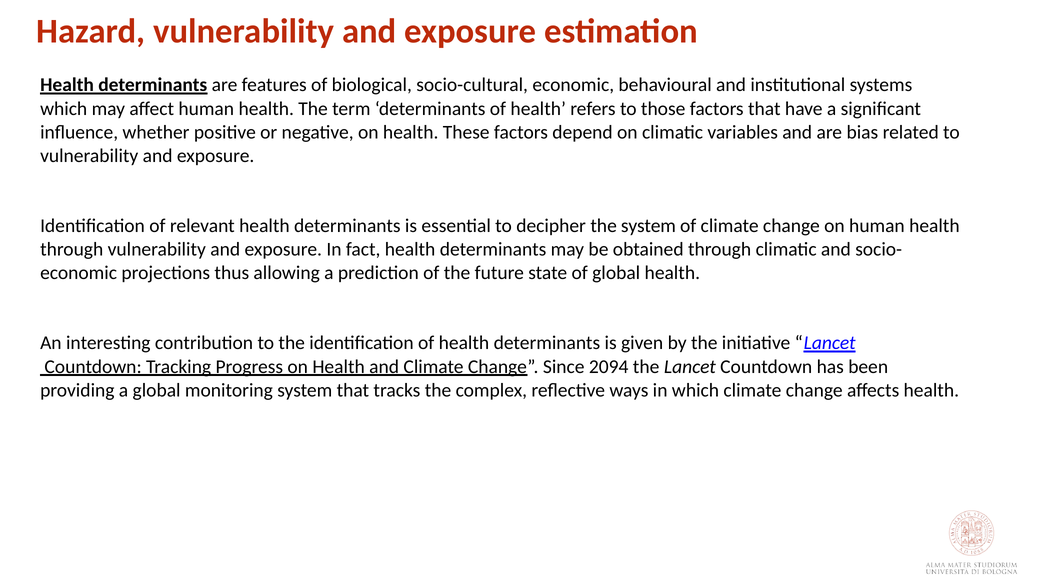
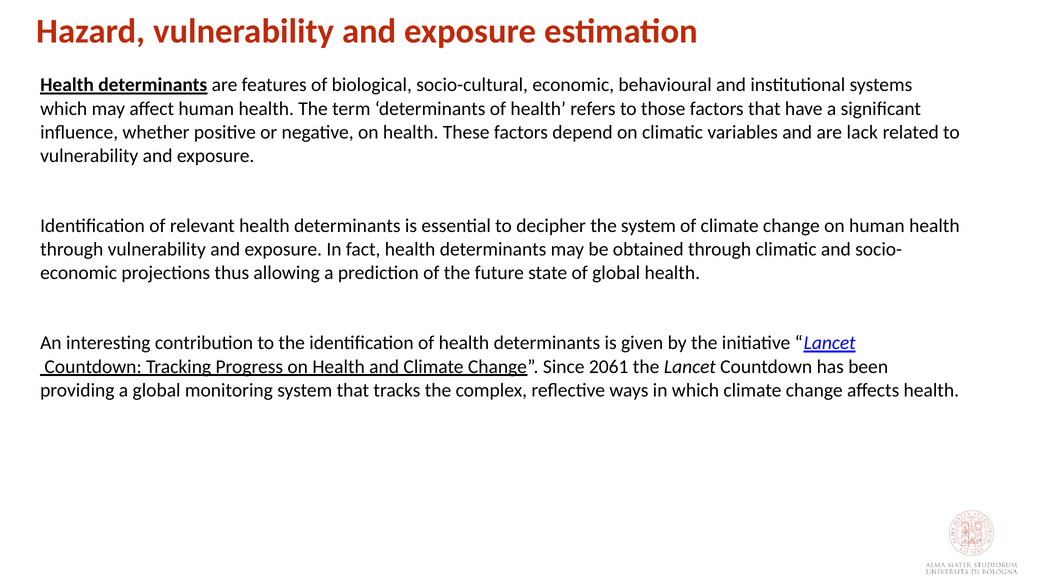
bias: bias -> lack
2094: 2094 -> 2061
